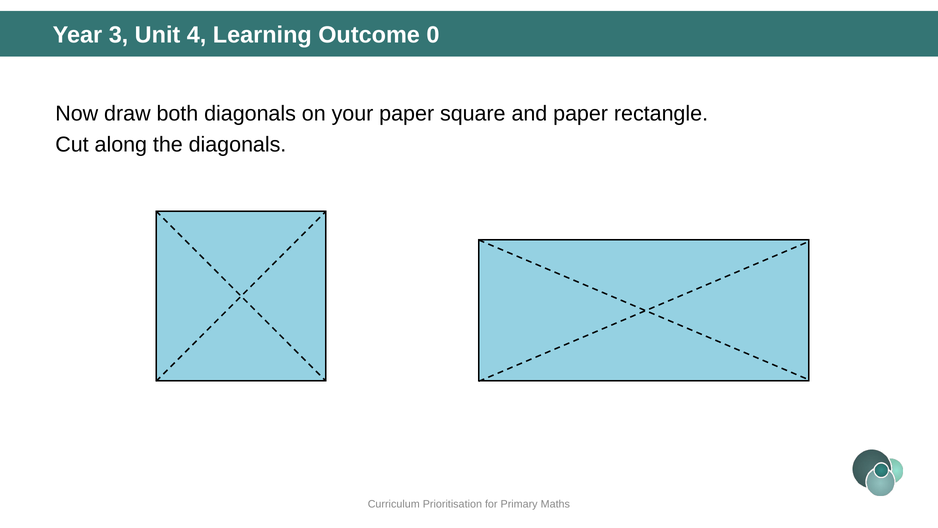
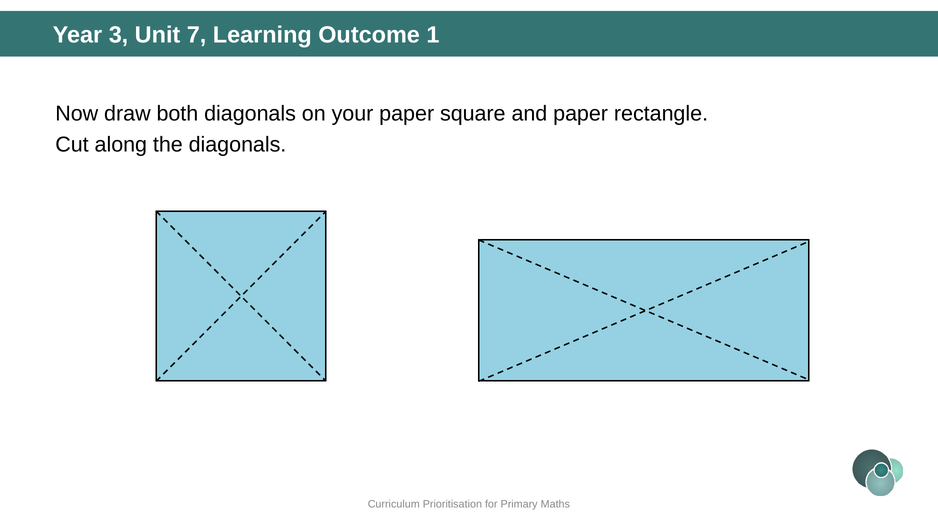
4: 4 -> 7
0: 0 -> 1
